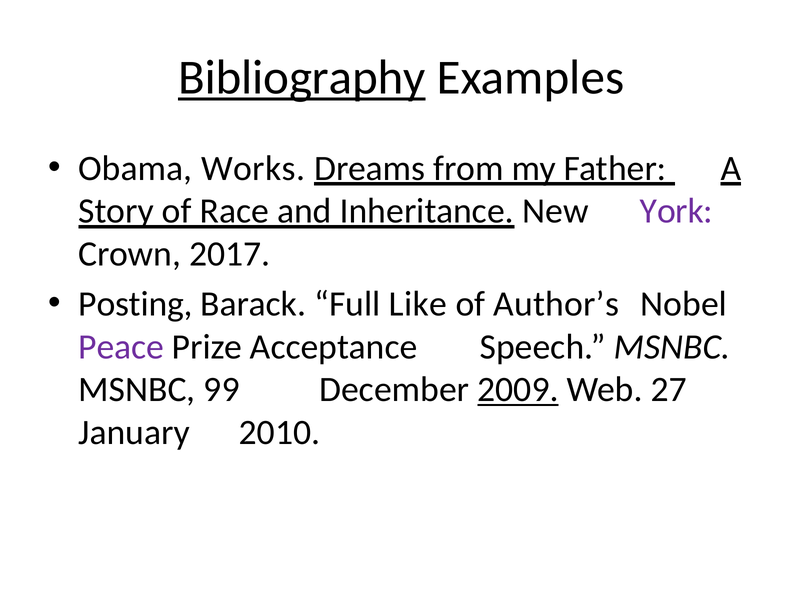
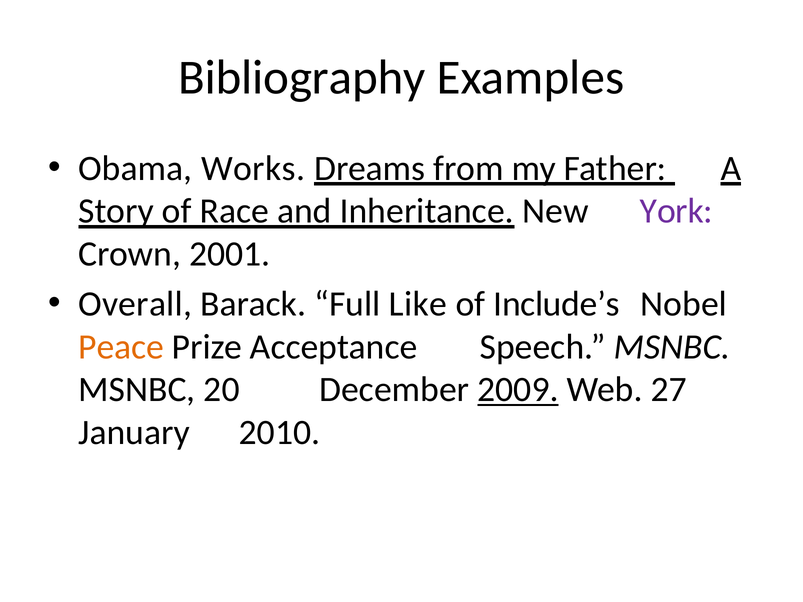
Bibliography underline: present -> none
2017: 2017 -> 2001
Posting: Posting -> Overall
Author’s: Author’s -> Include’s
Peace colour: purple -> orange
99: 99 -> 20
